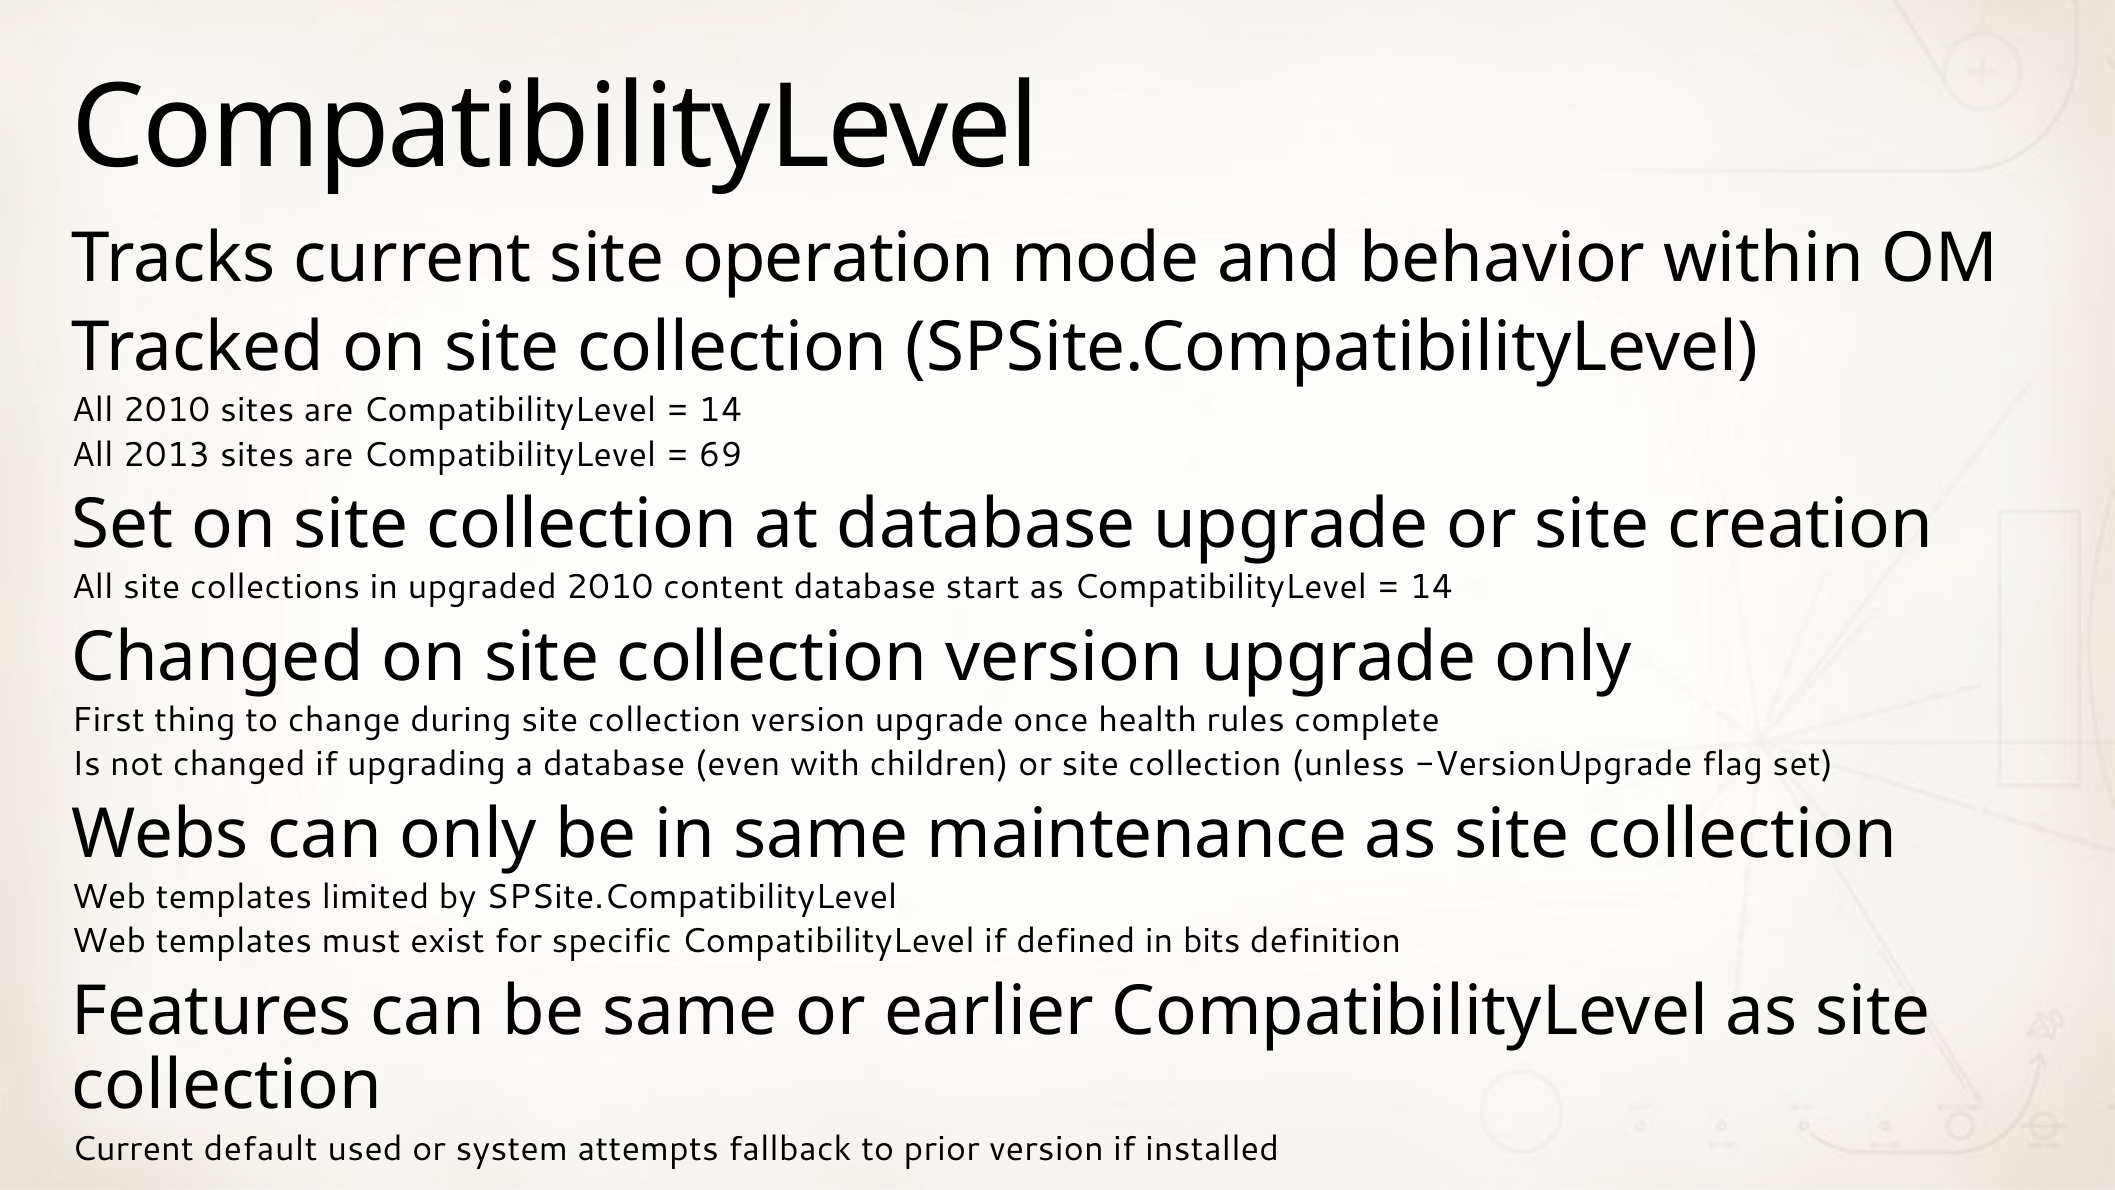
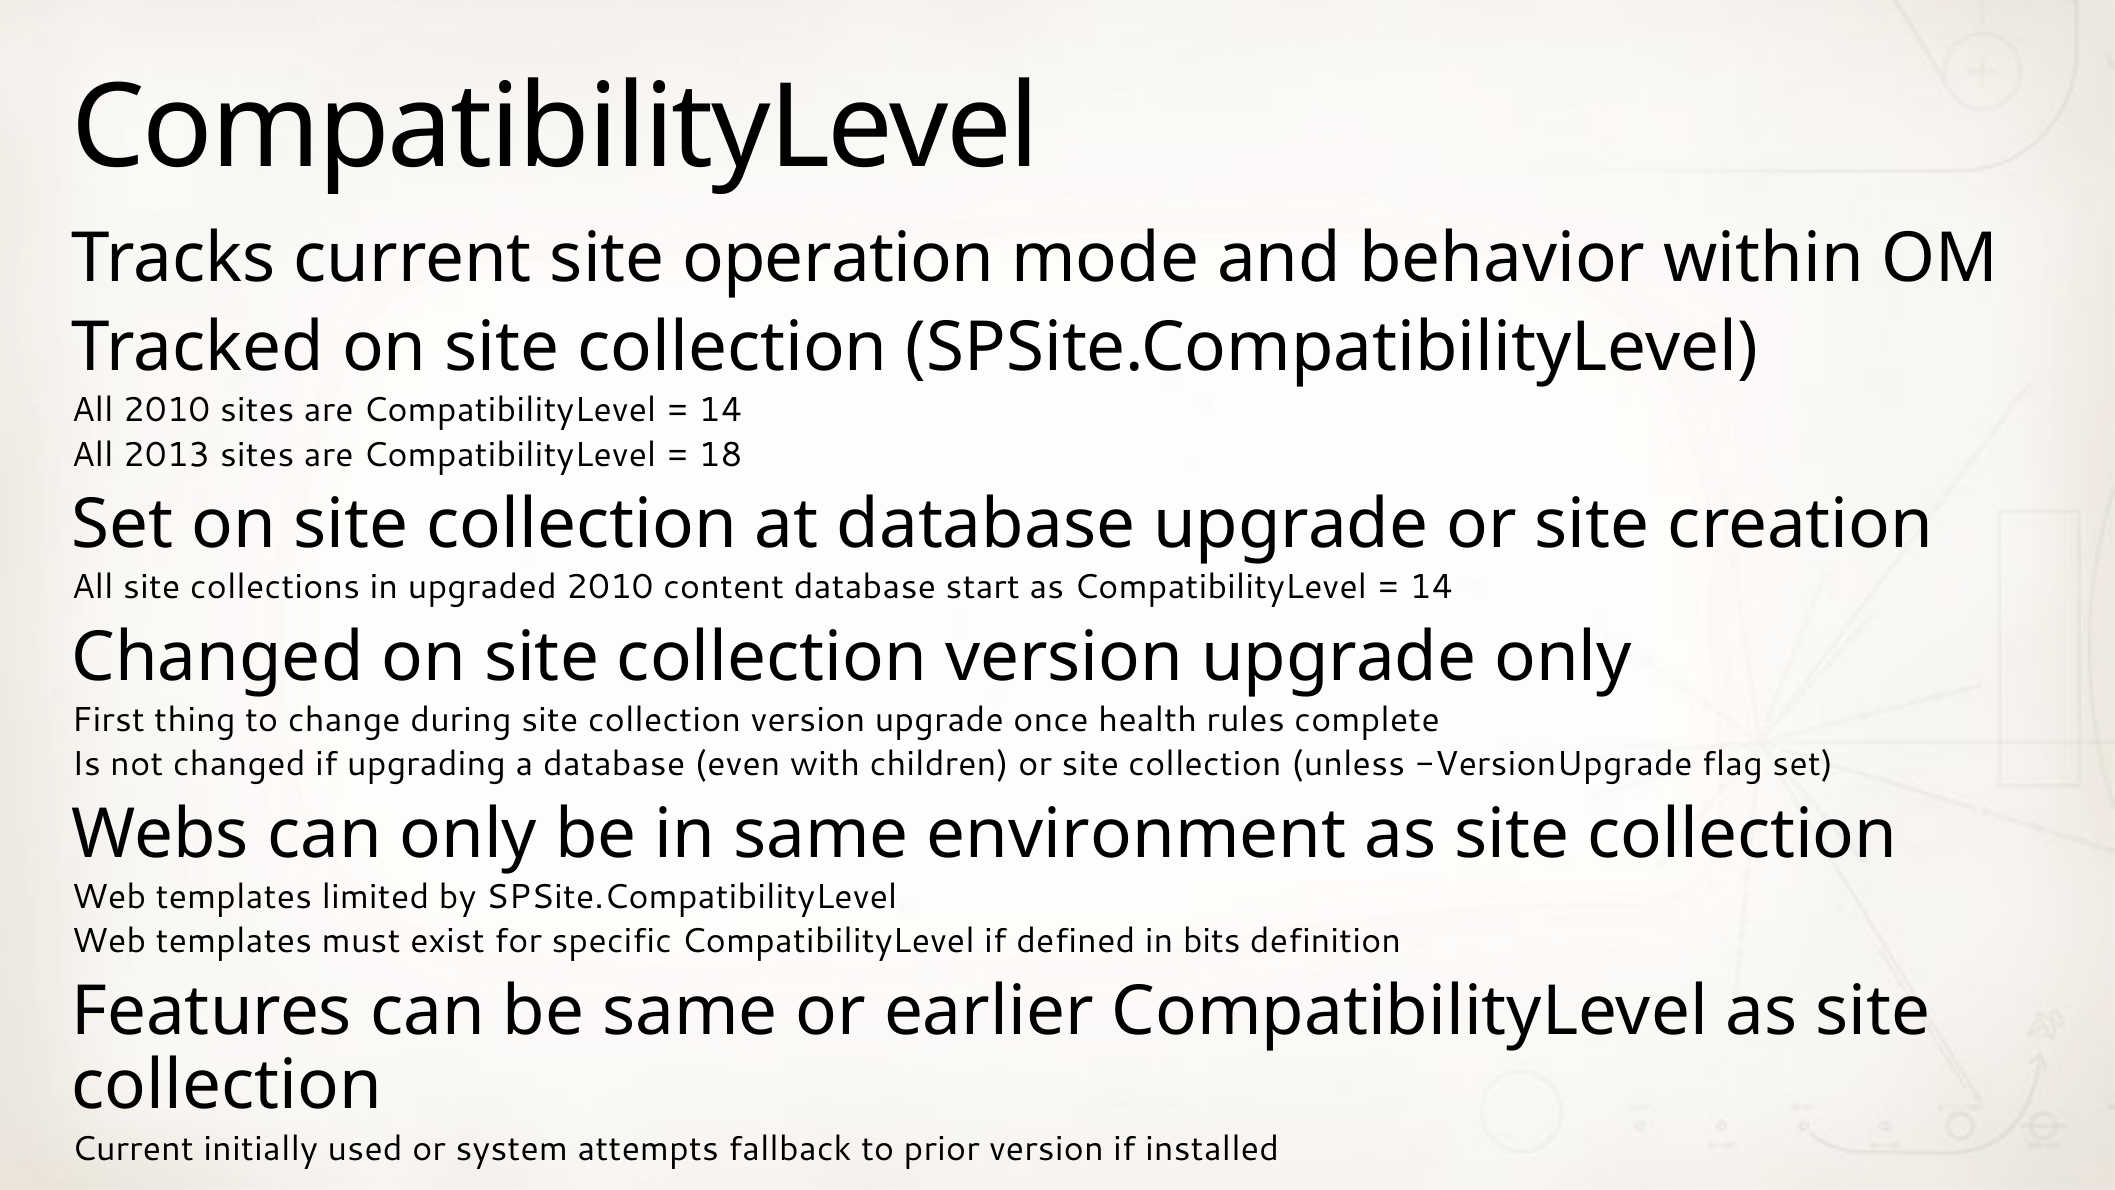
69: 69 -> 18
maintenance: maintenance -> environment
default: default -> initially
